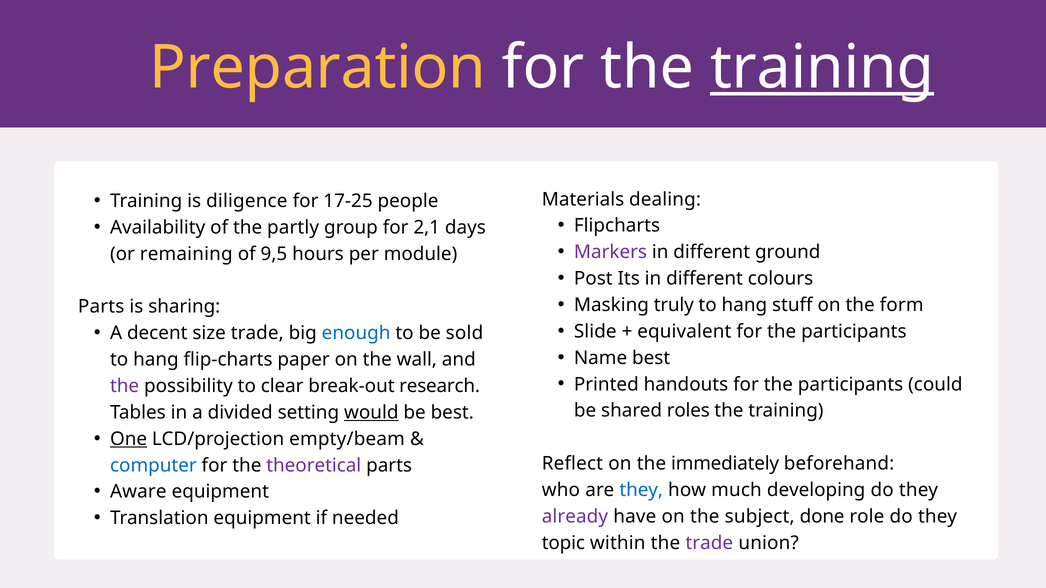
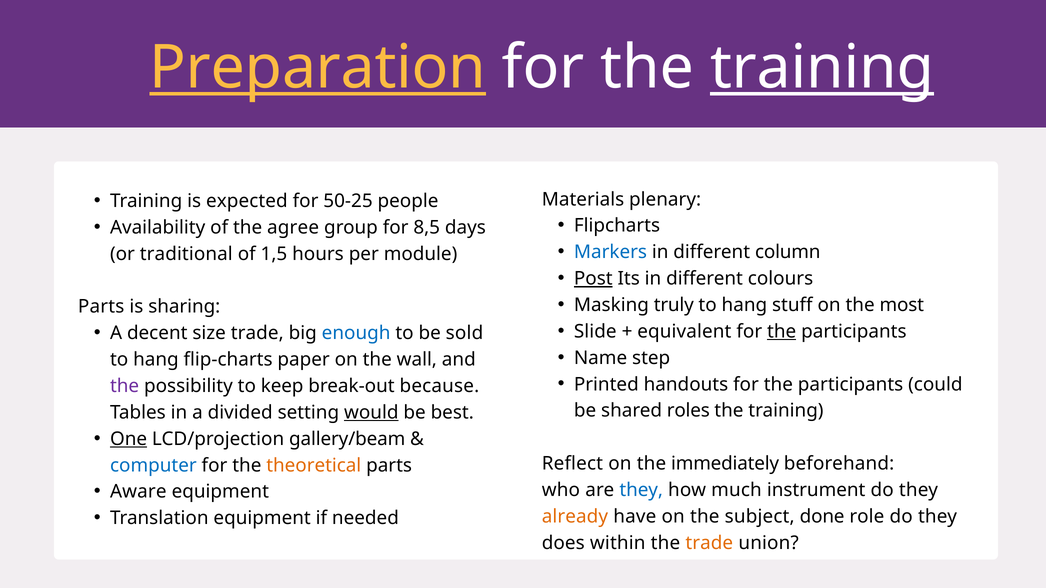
Preparation underline: none -> present
diligence: diligence -> expected
17-25: 17-25 -> 50-25
dealing: dealing -> plenary
partly: partly -> agree
2,1: 2,1 -> 8,5
Markers colour: purple -> blue
ground: ground -> column
remaining: remaining -> traditional
9,5: 9,5 -> 1,5
Post underline: none -> present
form: form -> most
the at (782, 332) underline: none -> present
Name best: best -> step
clear: clear -> keep
research: research -> because
empty/beam: empty/beam -> gallery/beam
theoretical colour: purple -> orange
developing: developing -> instrument
already colour: purple -> orange
topic: topic -> does
trade at (709, 543) colour: purple -> orange
